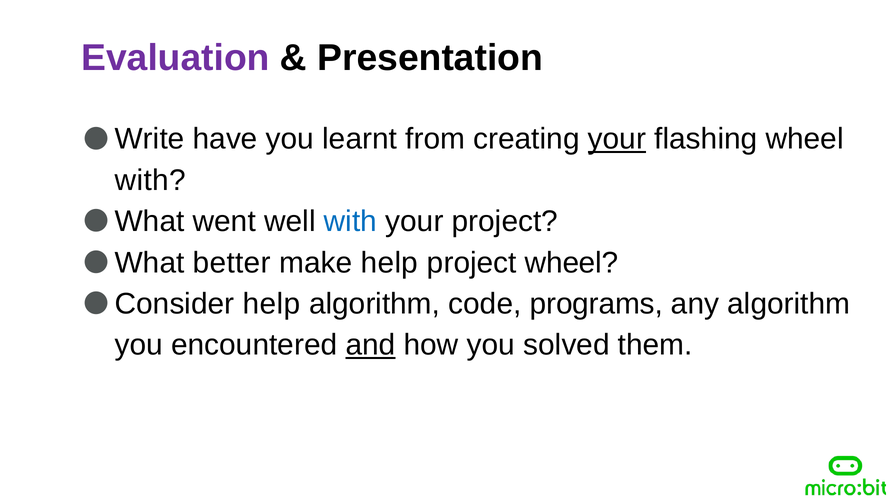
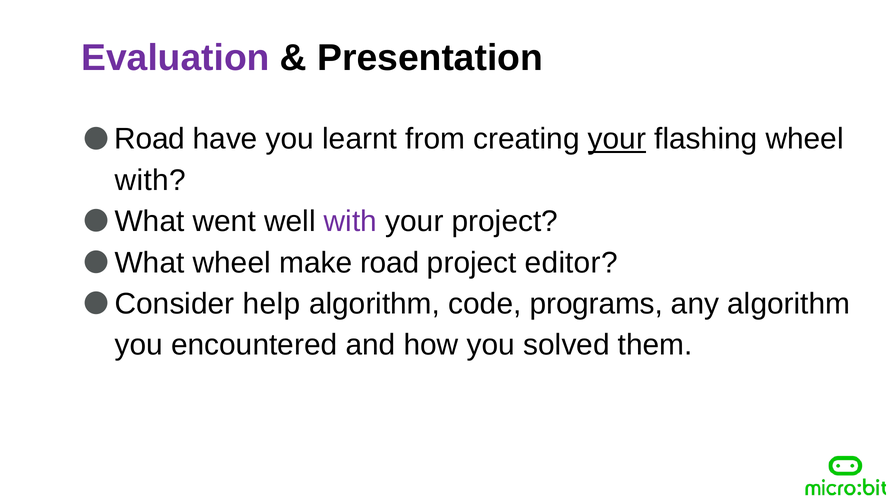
Write at (150, 139): Write -> Road
with at (350, 221) colour: blue -> purple
What better: better -> wheel
make help: help -> road
project wheel: wheel -> editor
and underline: present -> none
